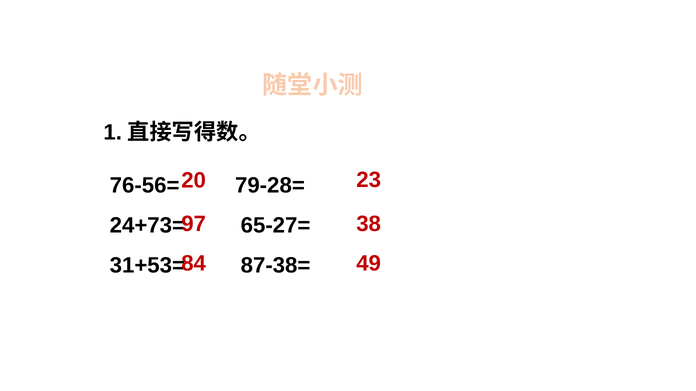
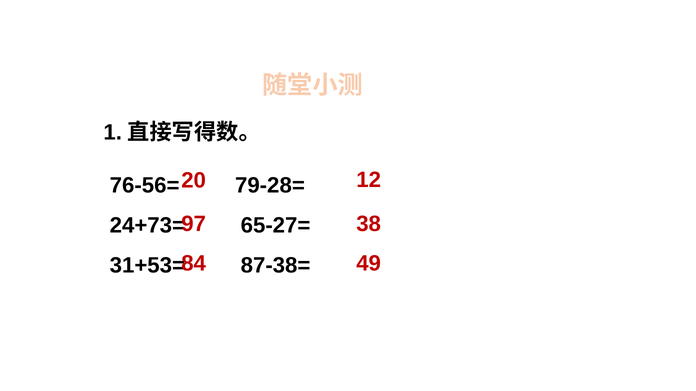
23: 23 -> 12
